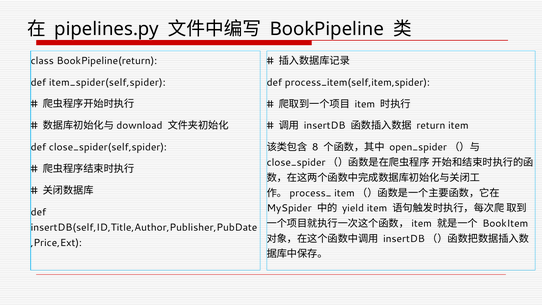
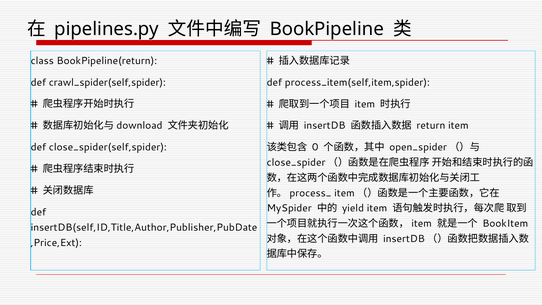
item_spider(self,spider: item_spider(self,spider -> crawl_spider(self,spider
8: 8 -> 0
